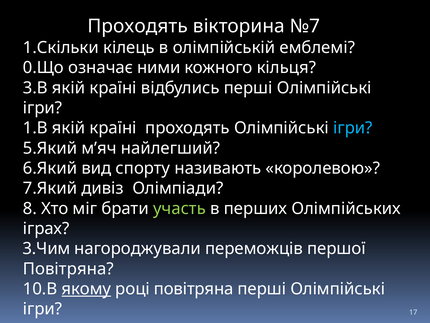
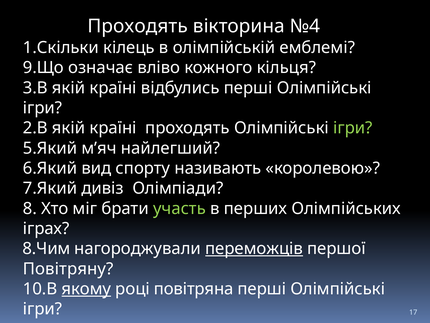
№7: №7 -> №4
0.Що: 0.Що -> 9.Що
ними: ними -> вліво
1.В: 1.В -> 2.В
ігри at (353, 128) colour: light blue -> light green
3.Чим: 3.Чим -> 8.Чим
переможців underline: none -> present
Повітряна at (68, 268): Повітряна -> Повітряну
